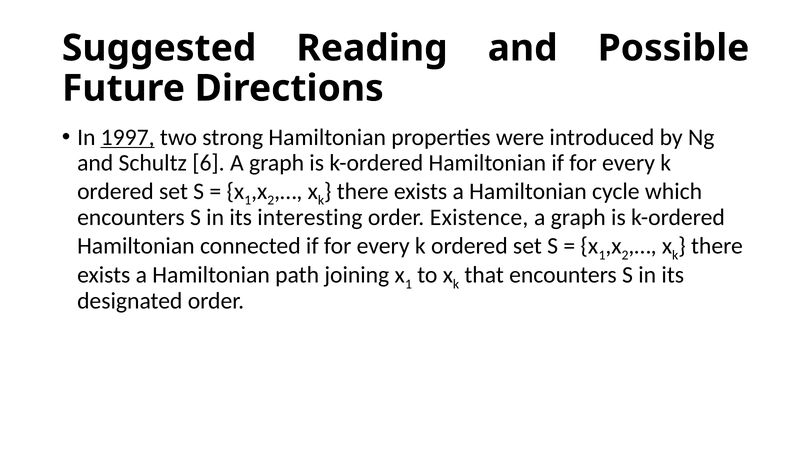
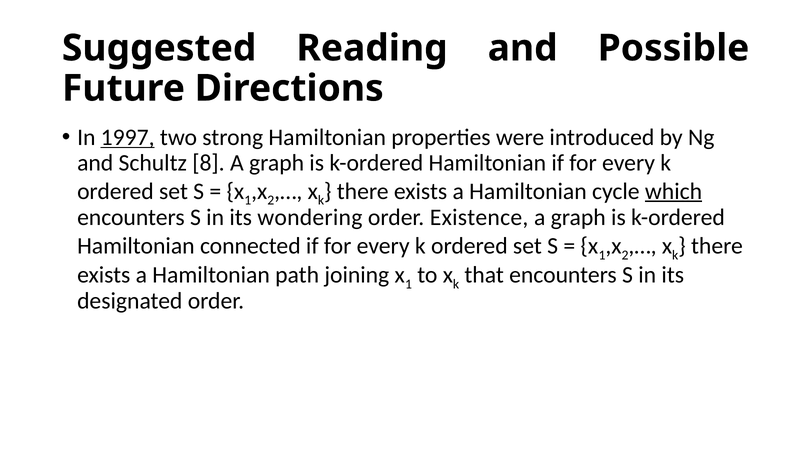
6: 6 -> 8
which underline: none -> present
interesting: interesting -> wondering
